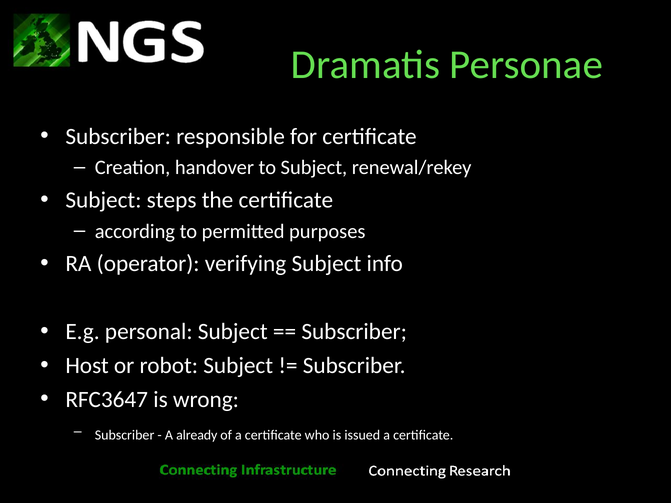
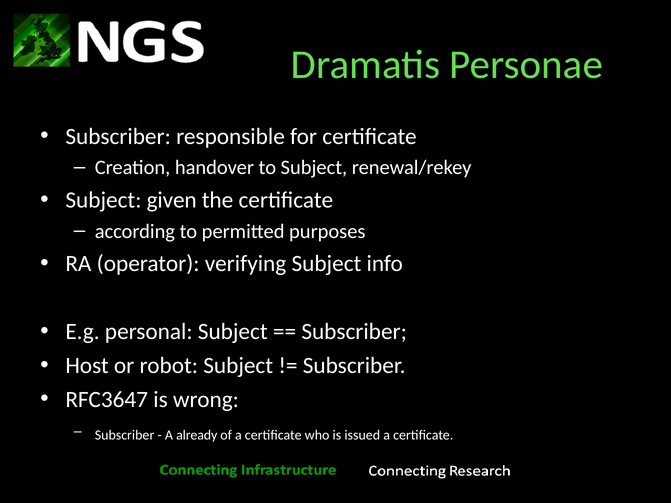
steps: steps -> given
